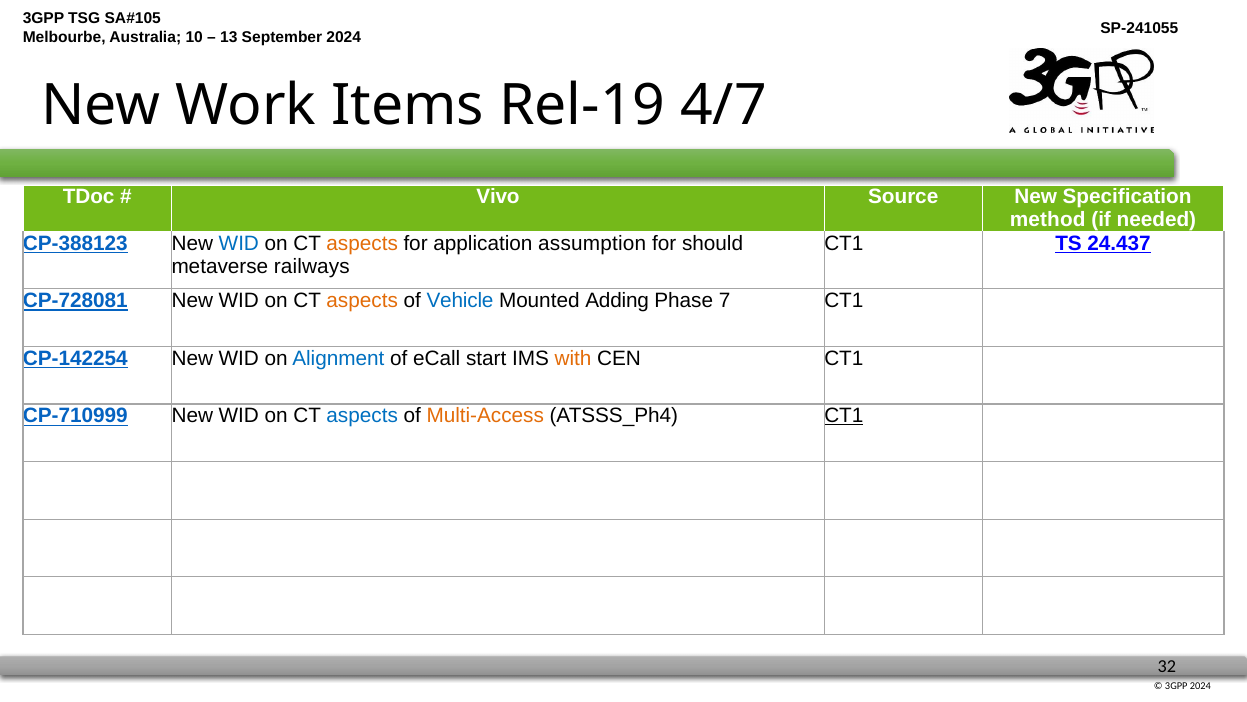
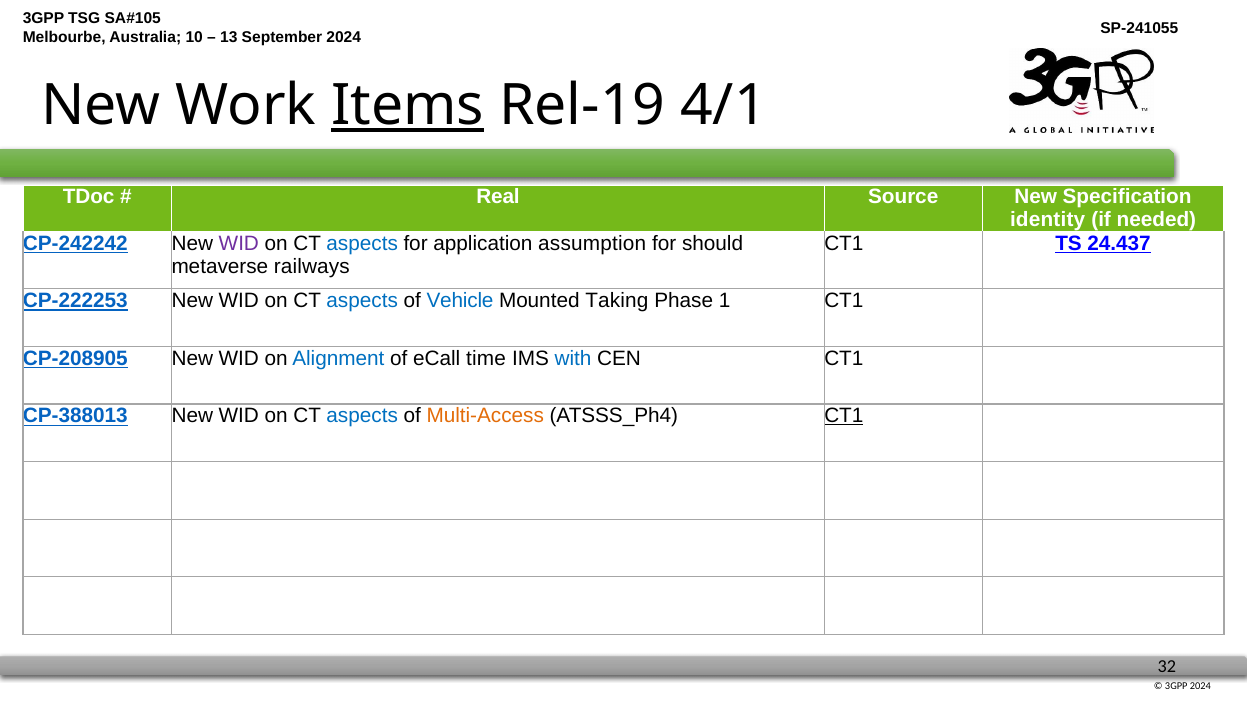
Items underline: none -> present
4/7: 4/7 -> 4/1
Vivo: Vivo -> Real
method: method -> identity
CP-388123: CP-388123 -> CP-242242
WID at (239, 243) colour: blue -> purple
aspects at (362, 243) colour: orange -> blue
CP-728081: CP-728081 -> CP-222253
aspects at (362, 301) colour: orange -> blue
Adding: Adding -> Taking
7: 7 -> 1
CP-142254: CP-142254 -> CP-208905
start: start -> time
with colour: orange -> blue
CP-710999: CP-710999 -> CP-388013
